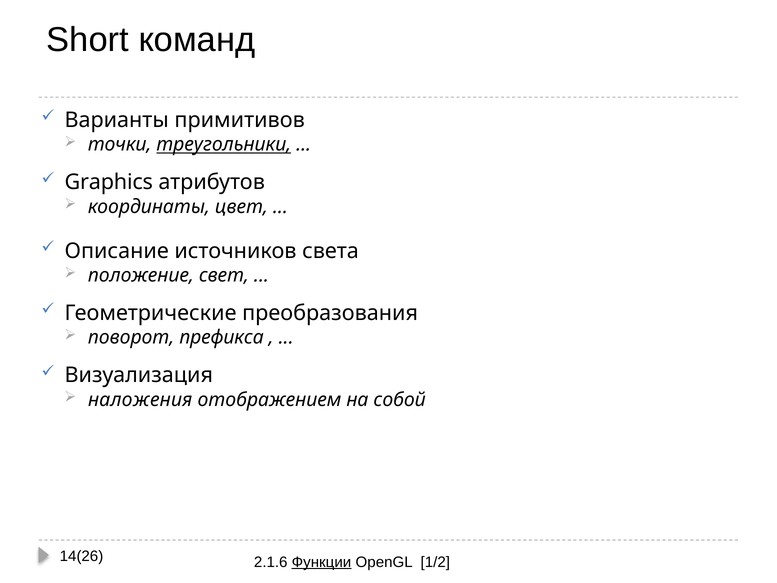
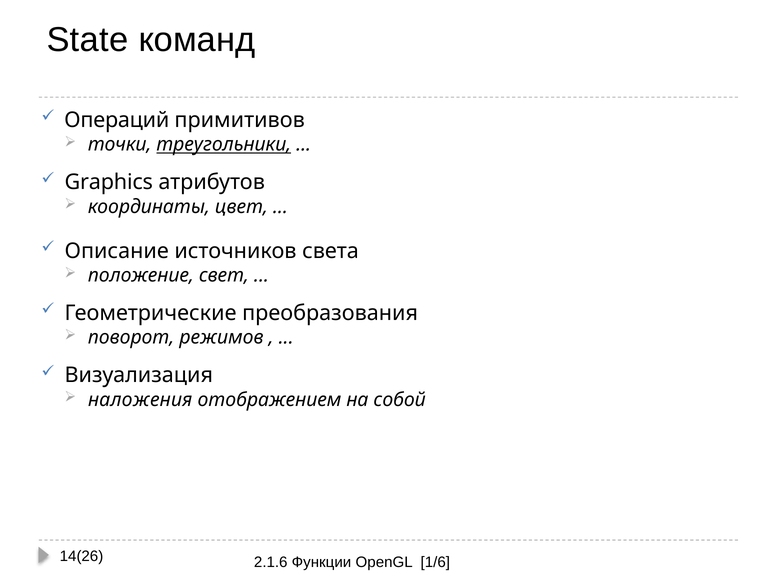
Short: Short -> State
Варианты: Варианты -> Операций
префикса: префикса -> режимов
Функции underline: present -> none
1/2: 1/2 -> 1/6
